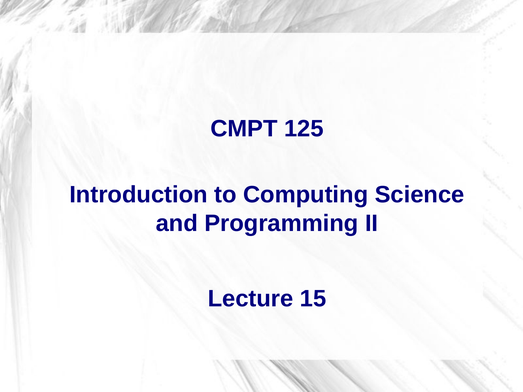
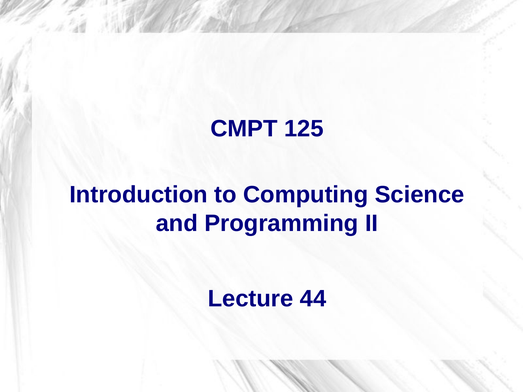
15: 15 -> 44
